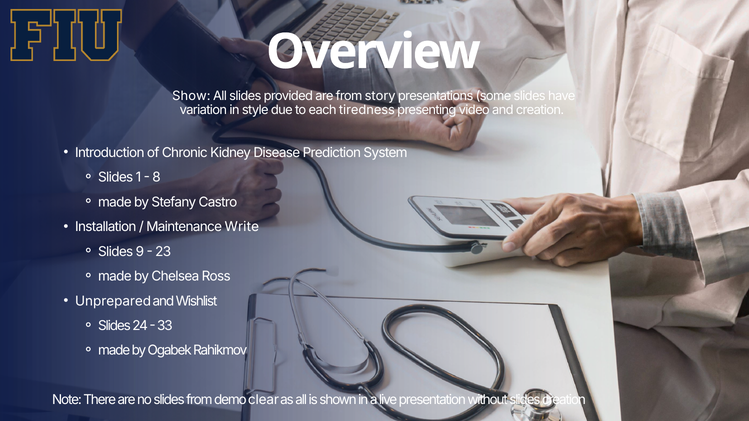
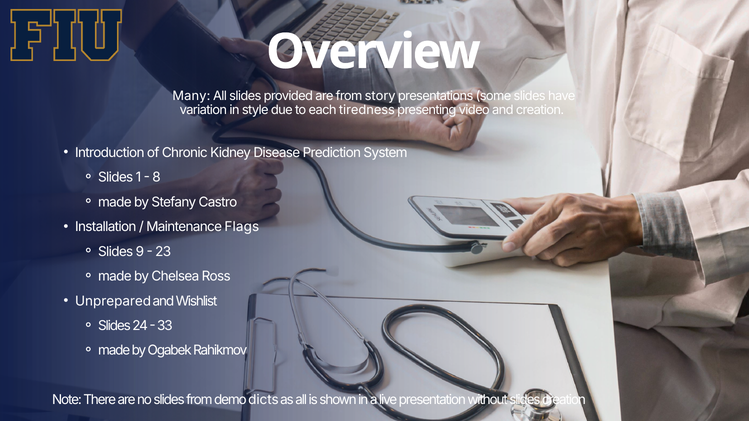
Show: Show -> Many
Write: Write -> Flags
clear: clear -> dicts
